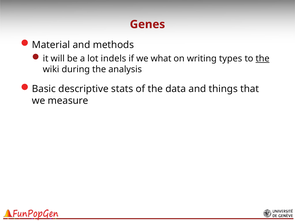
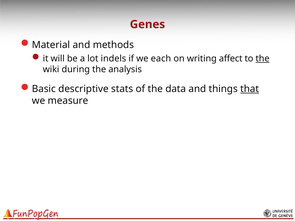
what: what -> each
types: types -> affect
that underline: none -> present
